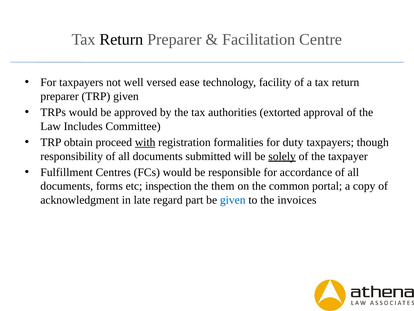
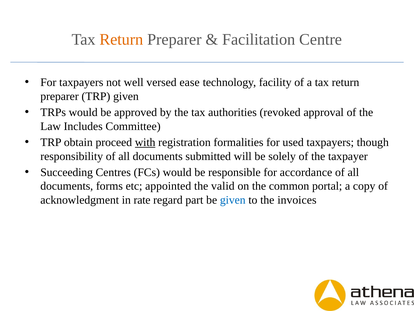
Return at (121, 39) colour: black -> orange
extorted: extorted -> revoked
duty: duty -> used
solely underline: present -> none
Fulfillment: Fulfillment -> Succeeding
inspection: inspection -> appointed
them: them -> valid
late: late -> rate
